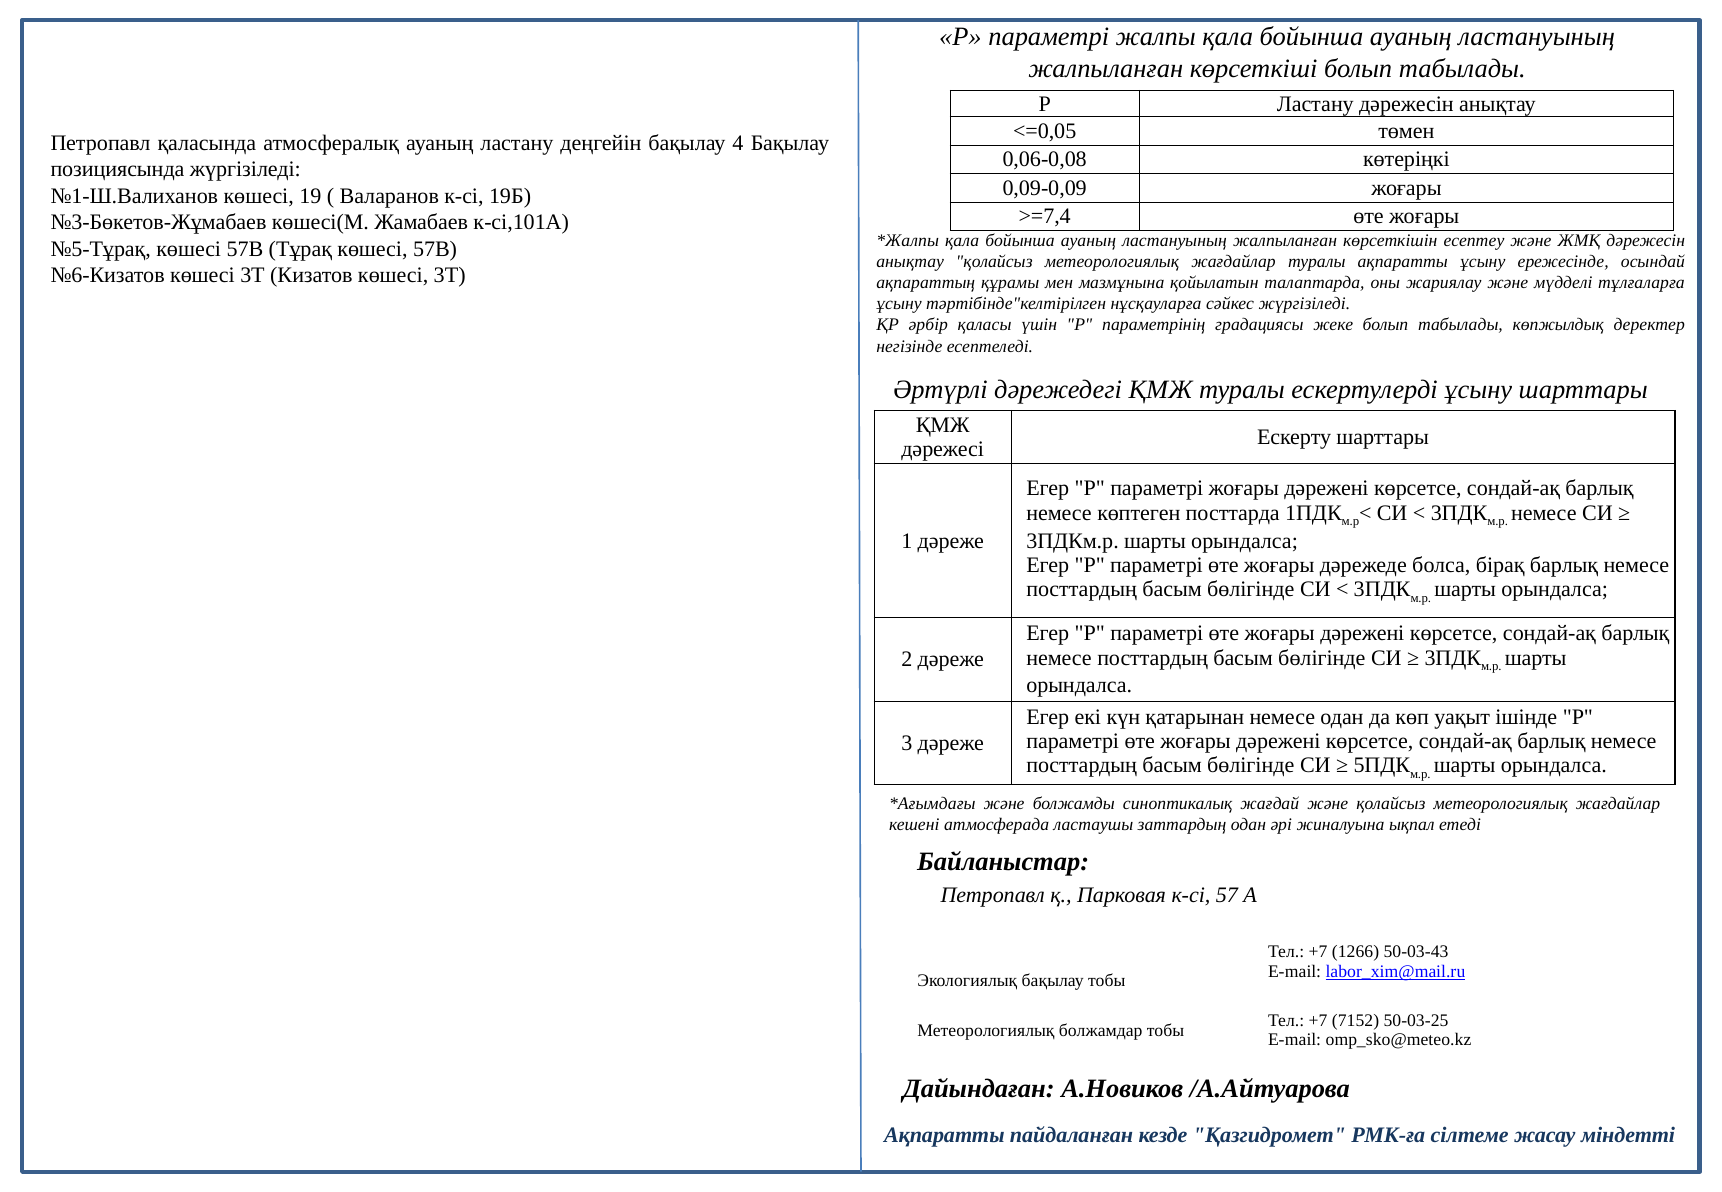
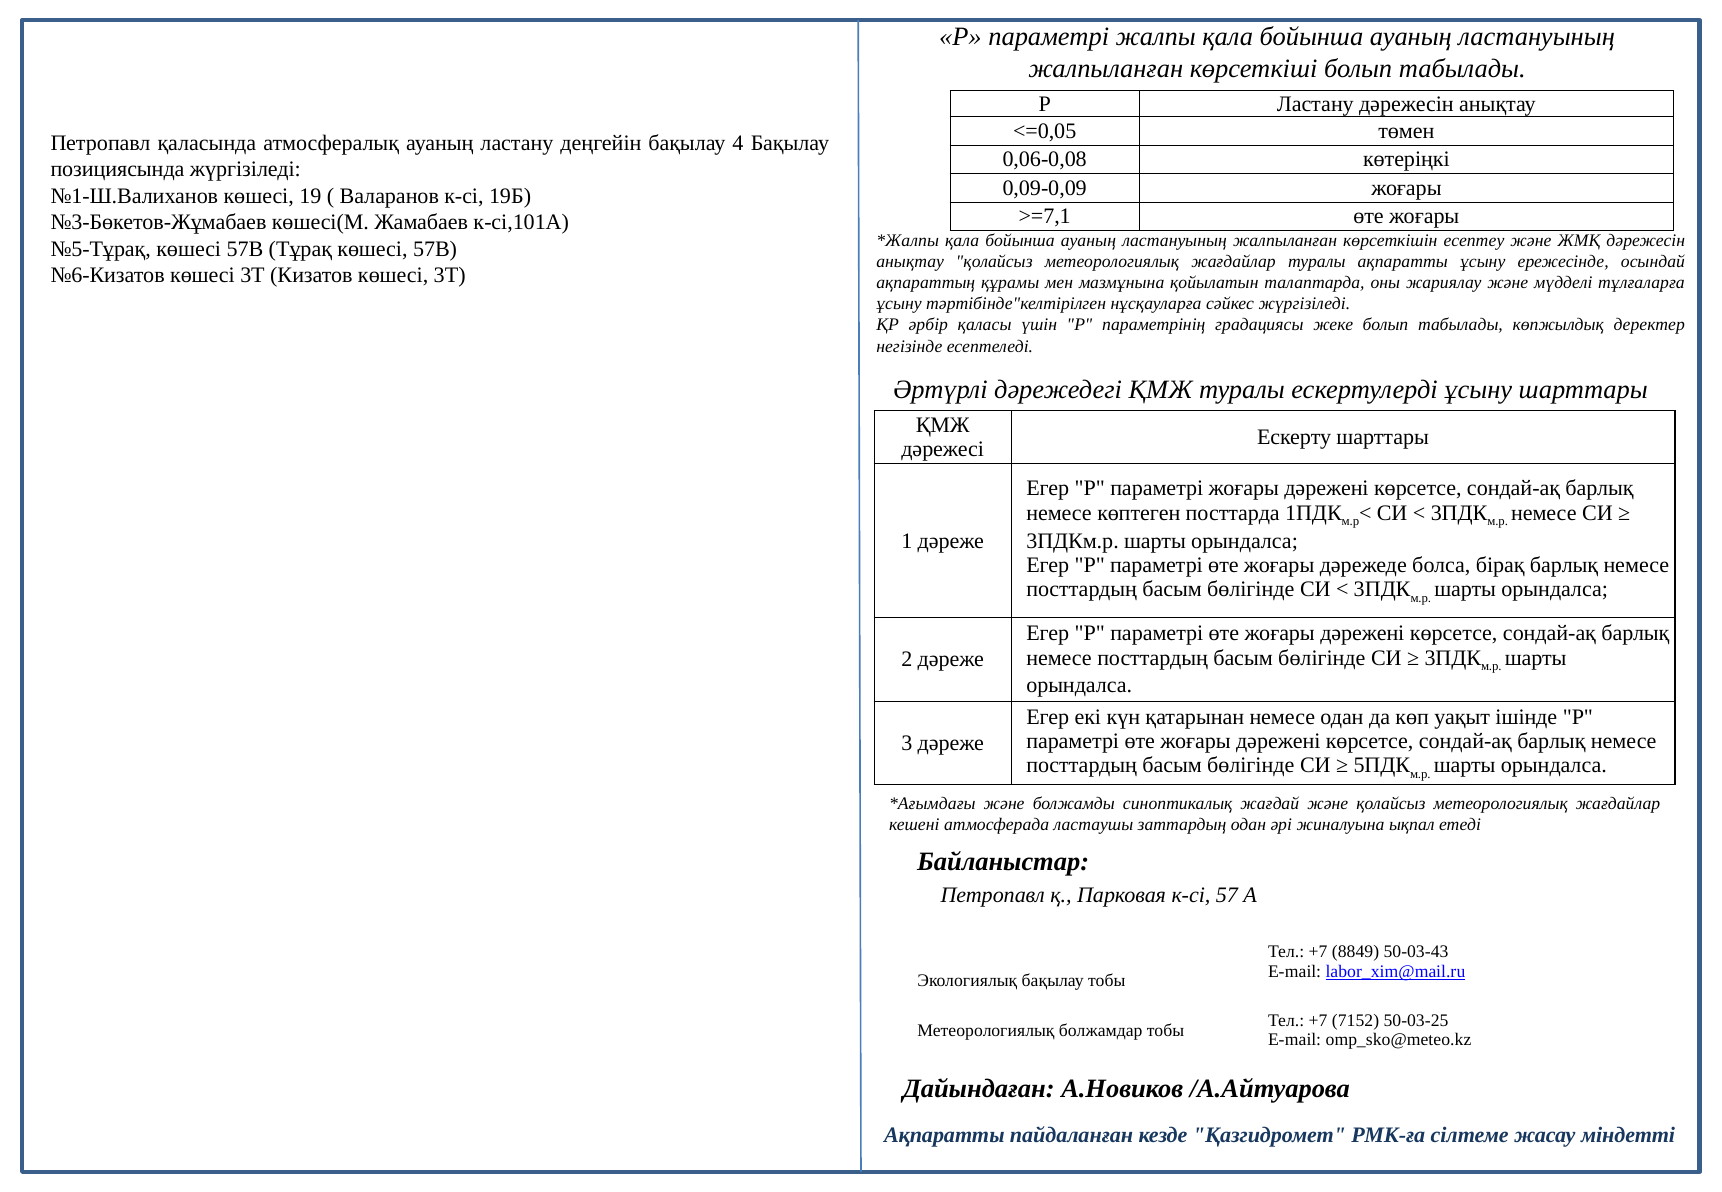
>=7,4: >=7,4 -> >=7,1
1266: 1266 -> 8849
